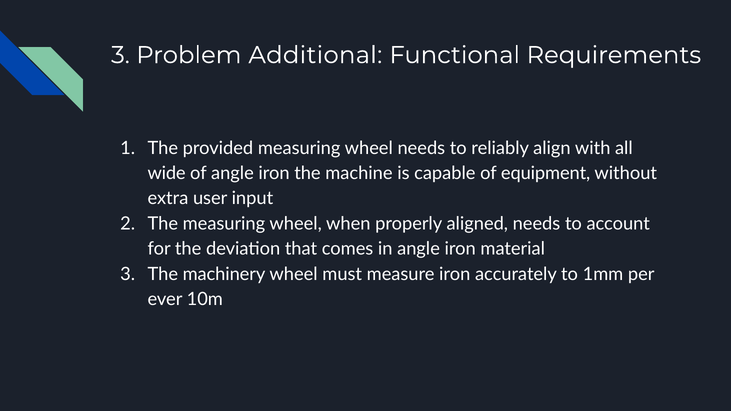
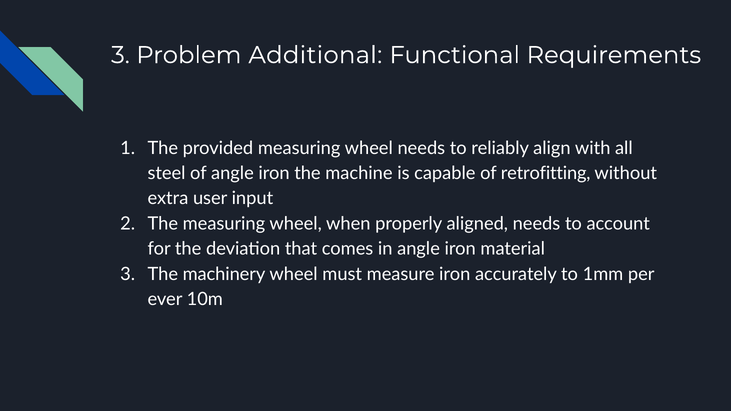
wide: wide -> steel
equipment: equipment -> retrofitting
